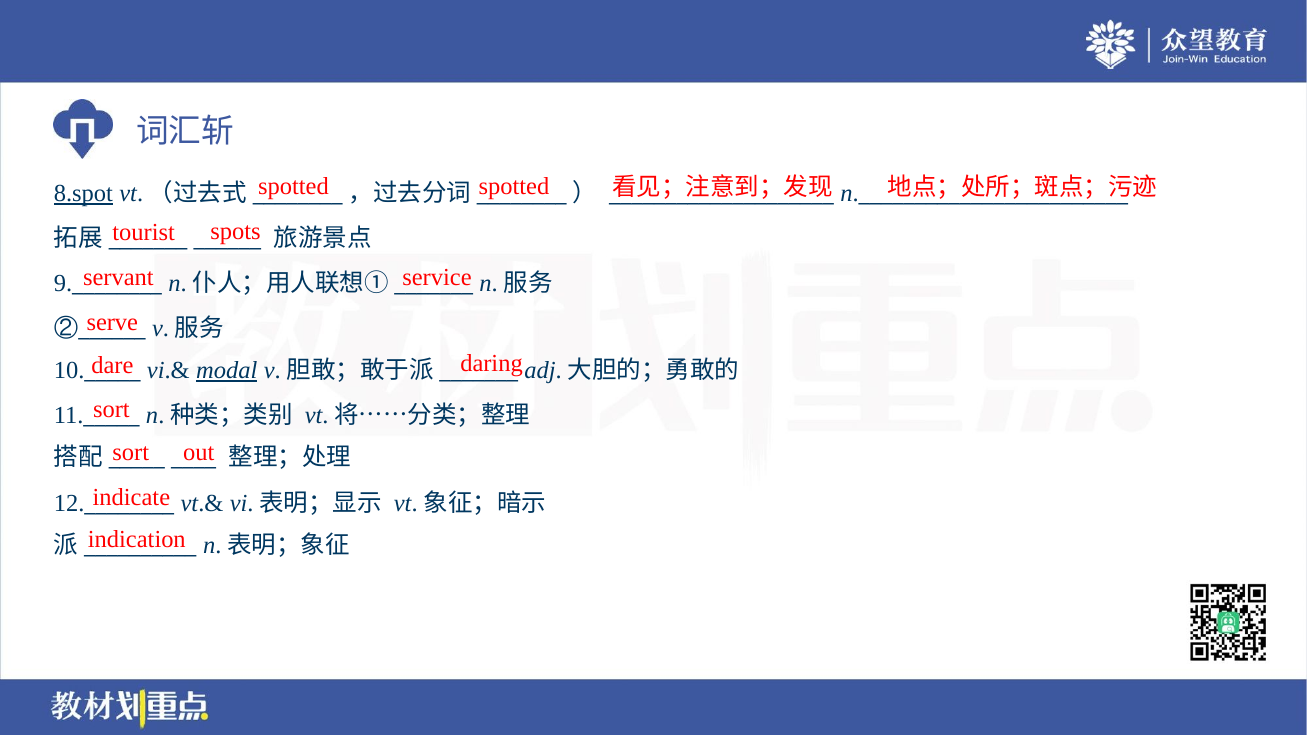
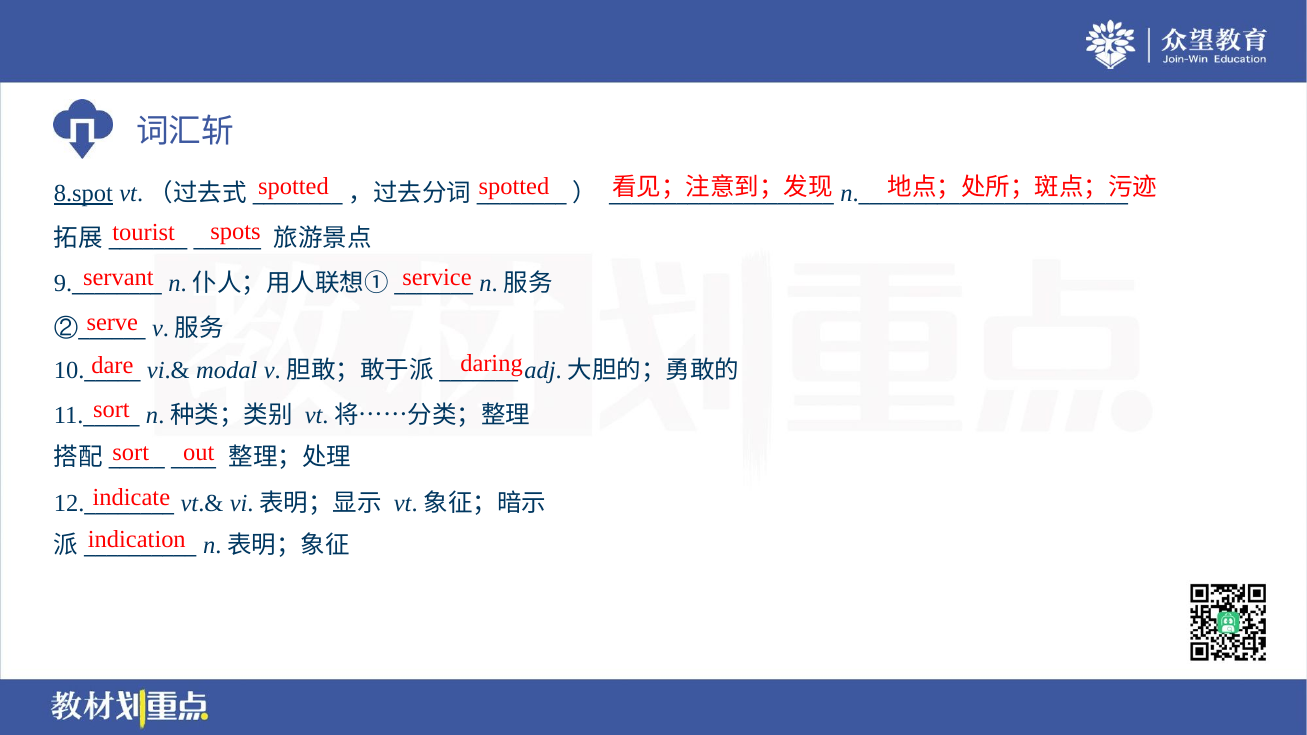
modal underline: present -> none
